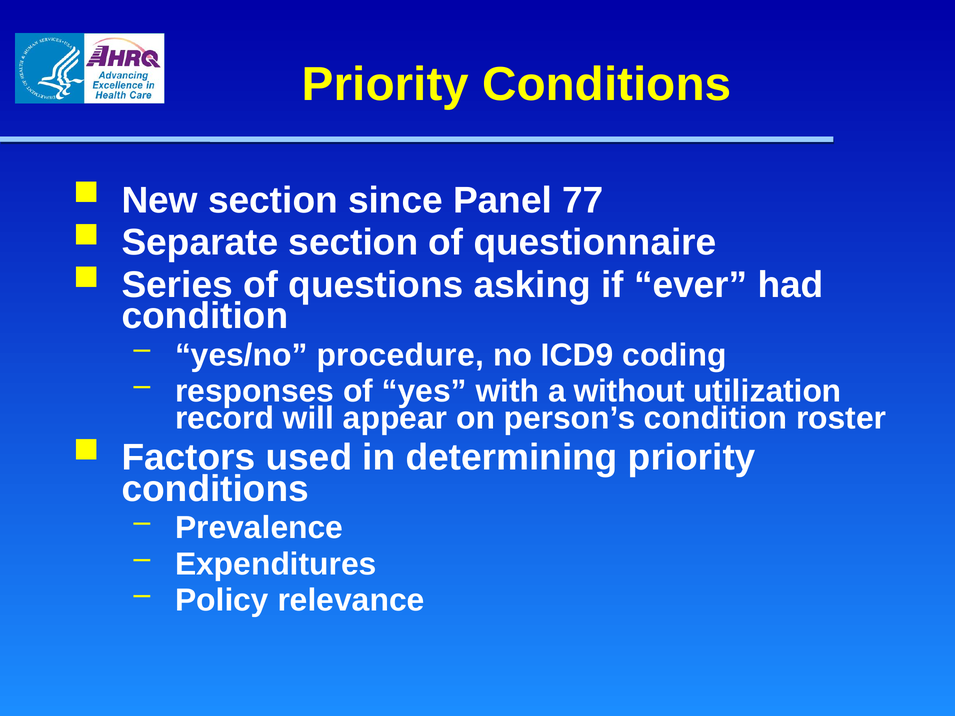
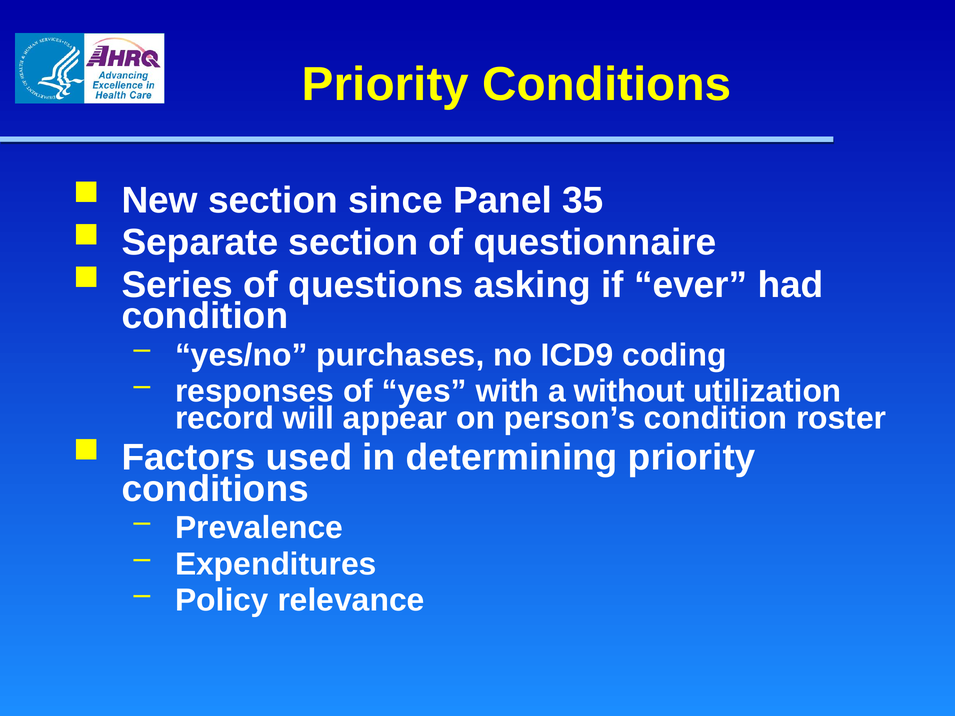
77: 77 -> 35
procedure: procedure -> purchases
